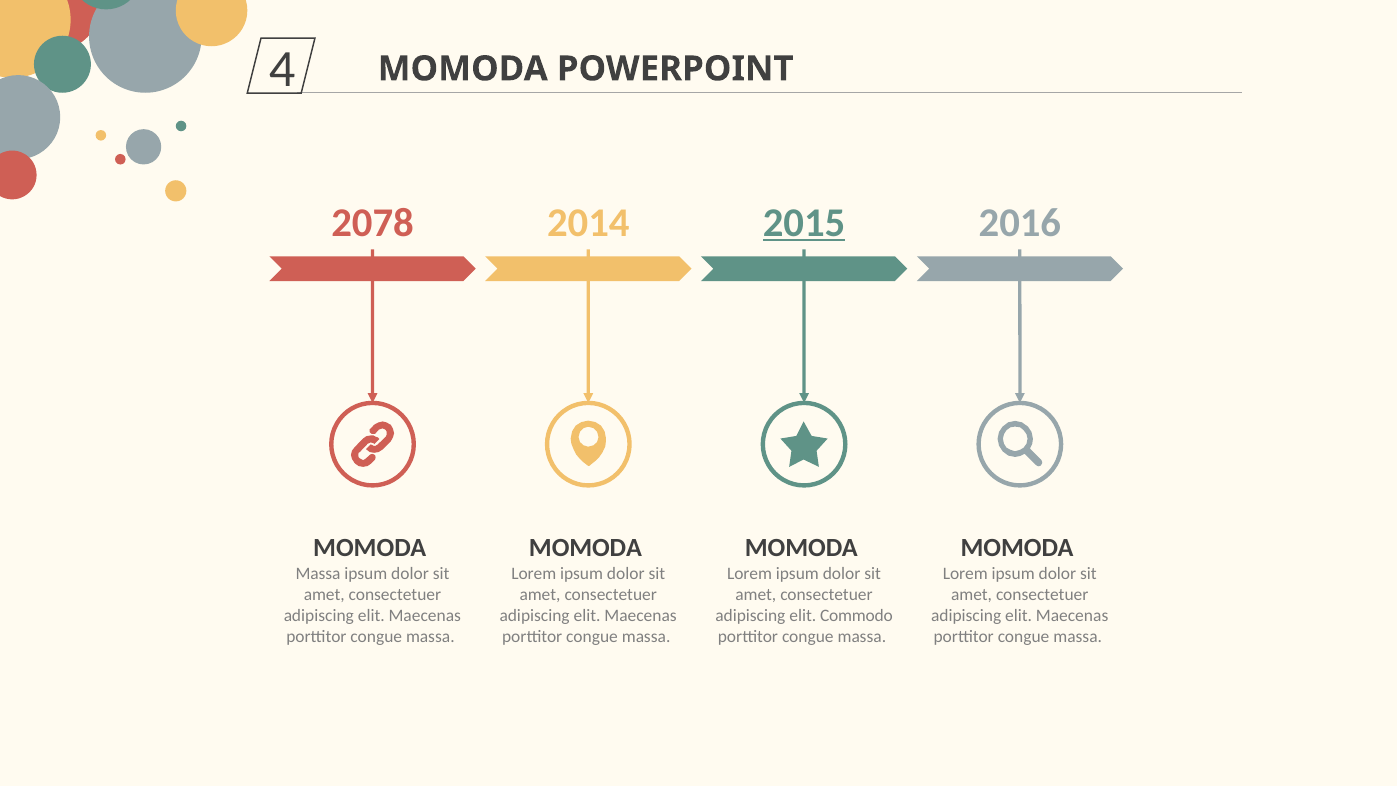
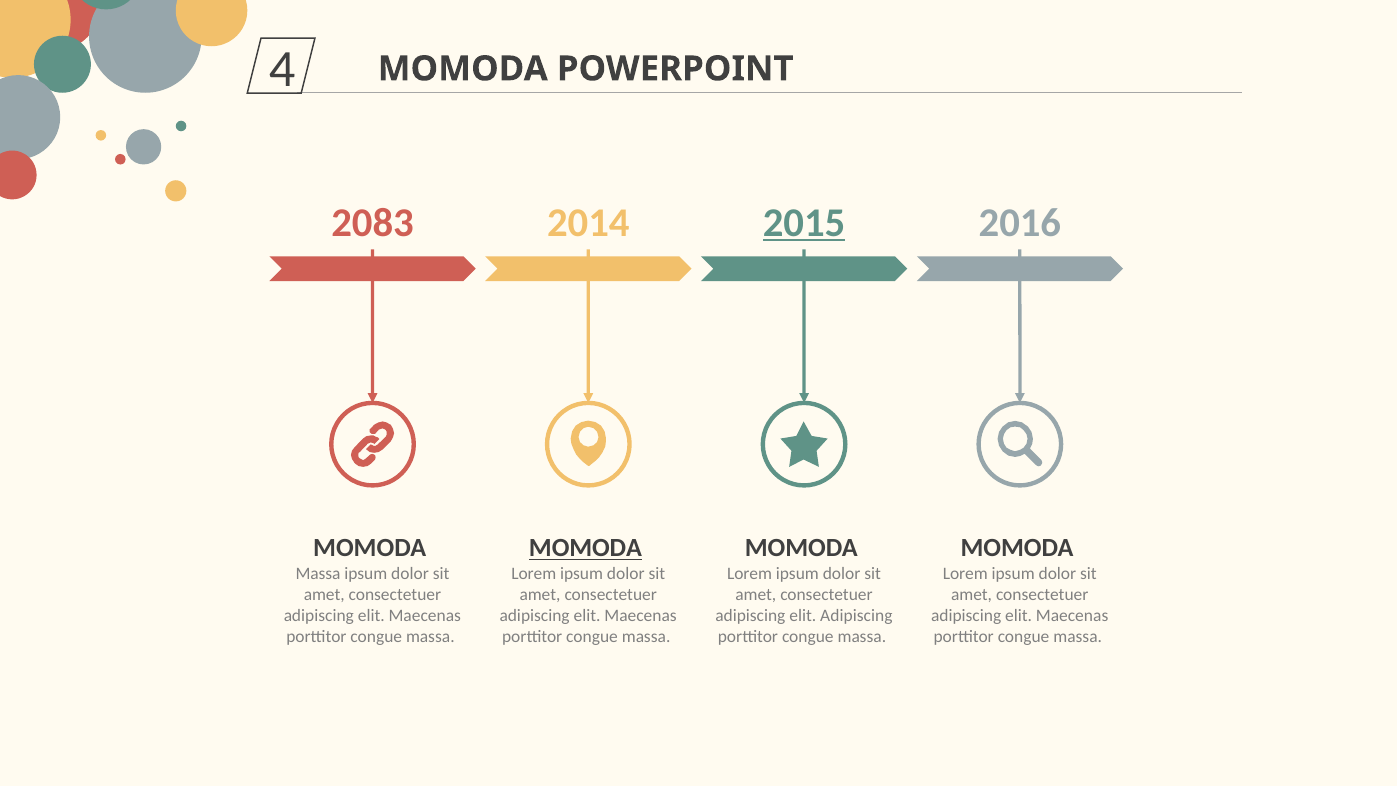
2078: 2078 -> 2083
MOMODA at (585, 548) underline: none -> present
elit Commodo: Commodo -> Adipiscing
